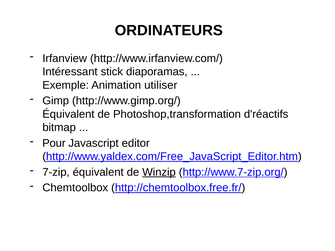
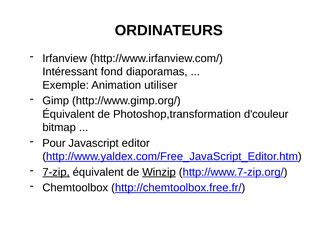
stick: stick -> fond
d'réactifs: d'réactifs -> d'couleur
7-zip underline: none -> present
